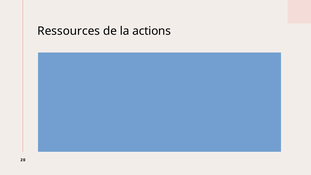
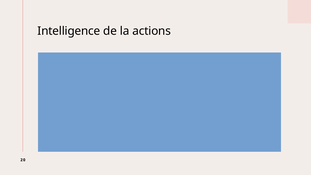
Ressources: Ressources -> Intelligence
